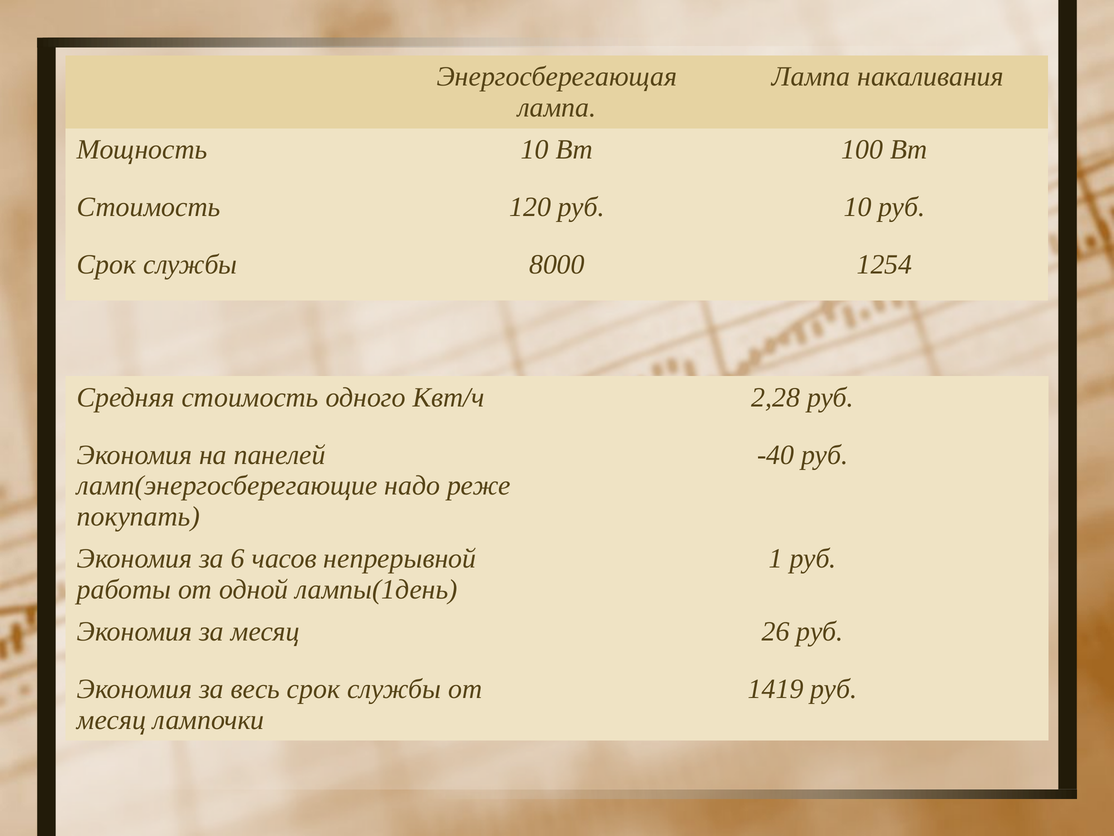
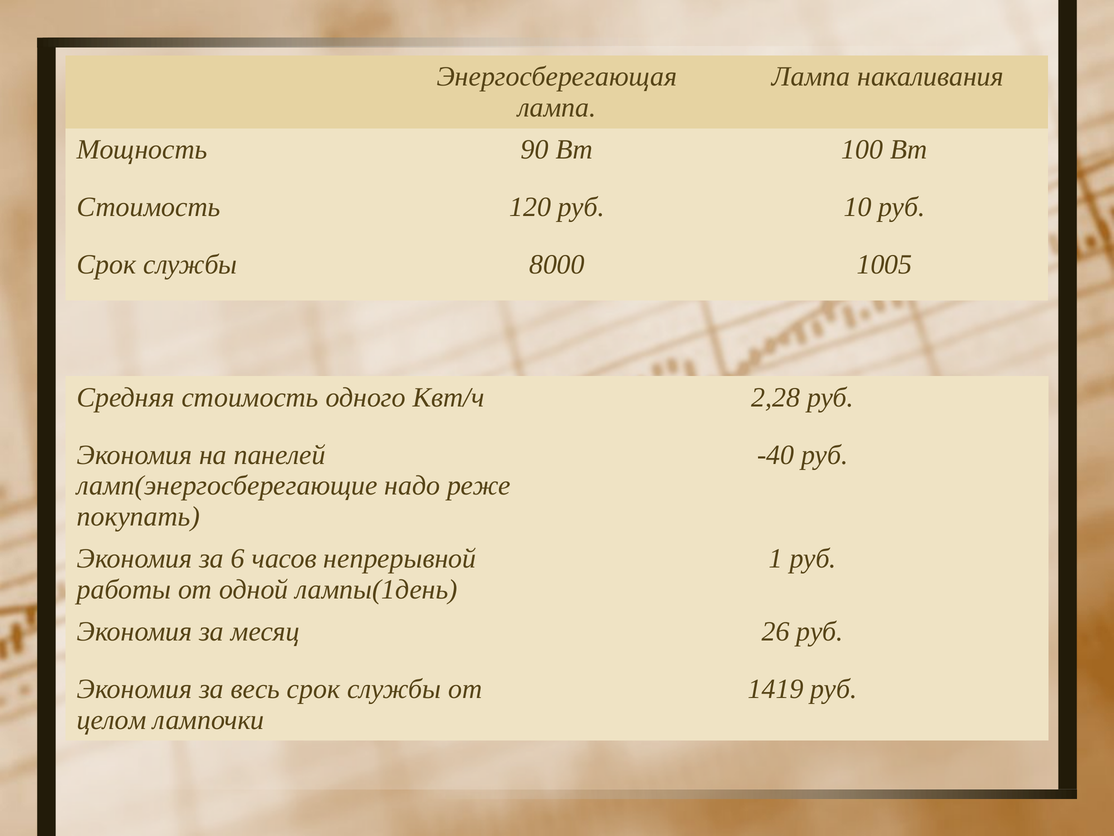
Мощность 10: 10 -> 90
1254: 1254 -> 1005
месяц at (112, 719): месяц -> целом
